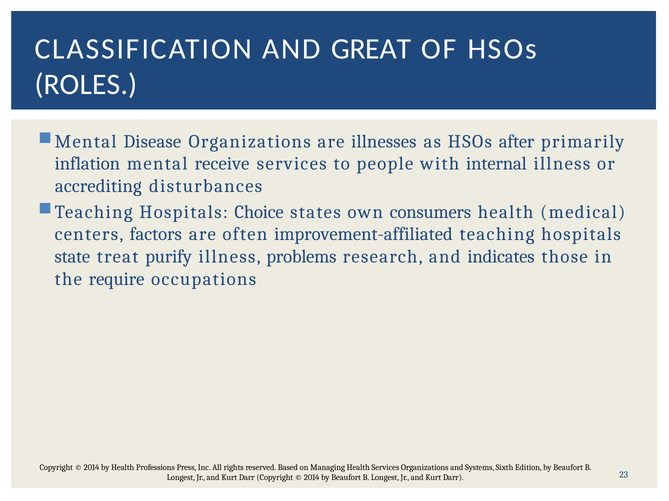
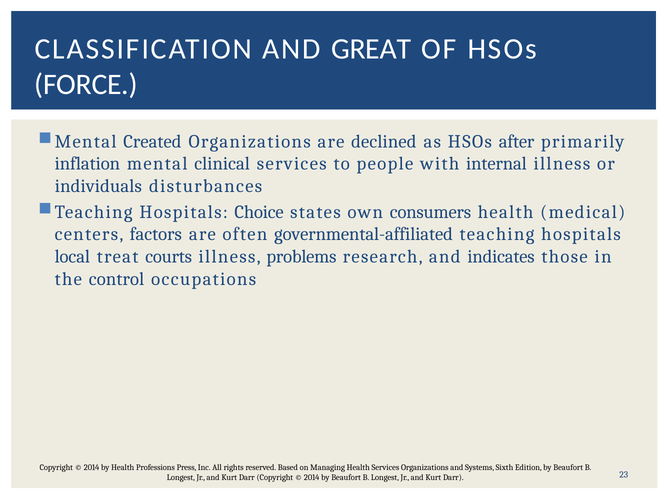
ROLES: ROLES -> FORCE
Disease: Disease -> Created
illnesses: illnesses -> declined
receive: receive -> clinical
accrediting: accrediting -> individuals
improvement-affiliated: improvement-affiliated -> governmental-affiliated
state: state -> local
purify: purify -> courts
require: require -> control
